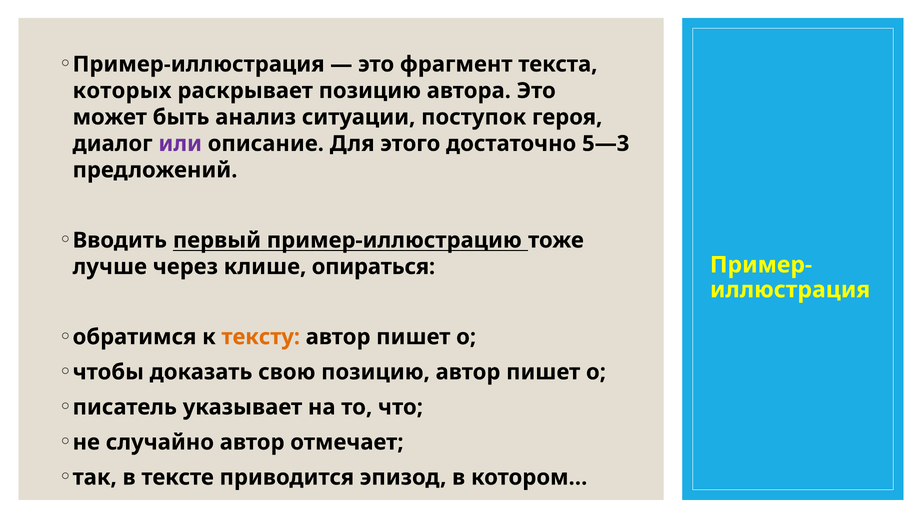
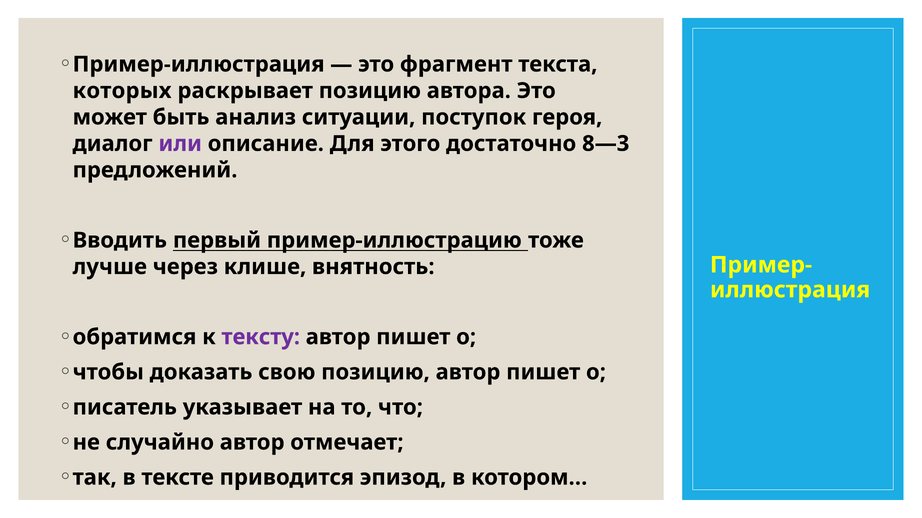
5—3: 5—3 -> 8—3
опираться: опираться -> внятность
тексту colour: orange -> purple
